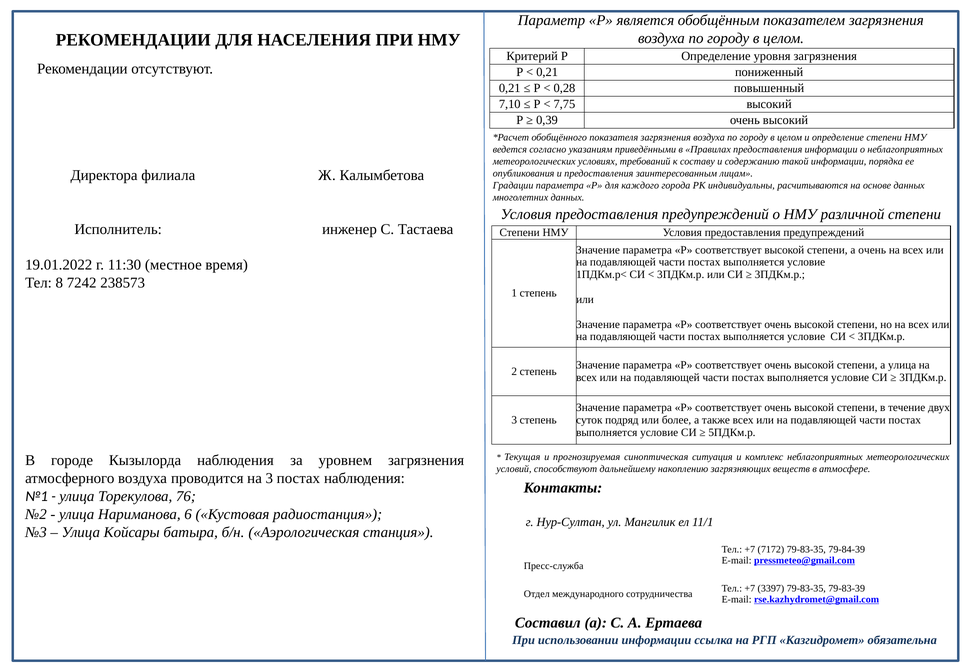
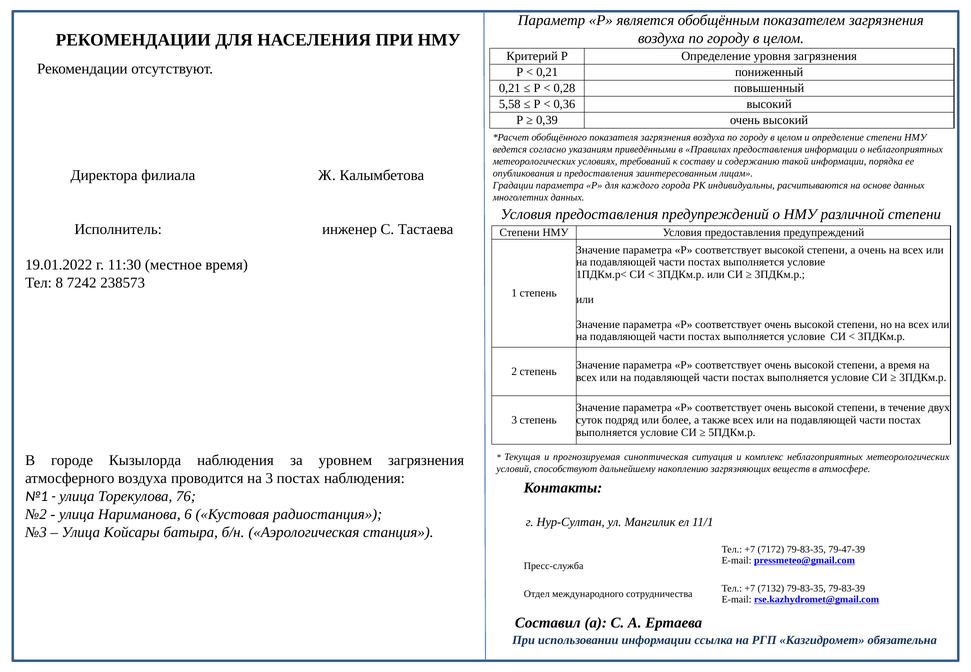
7,10: 7,10 -> 5,58
7,75: 7,75 -> 0,36
а улица: улица -> время
79-84-39: 79-84-39 -> 79-47-39
3397: 3397 -> 7132
